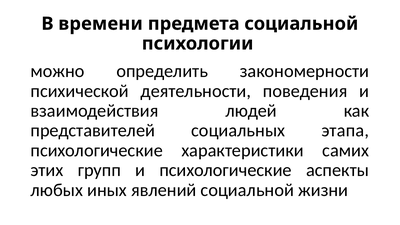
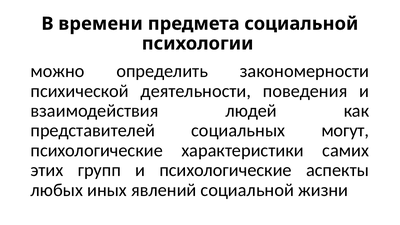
этапа: этапа -> могут
